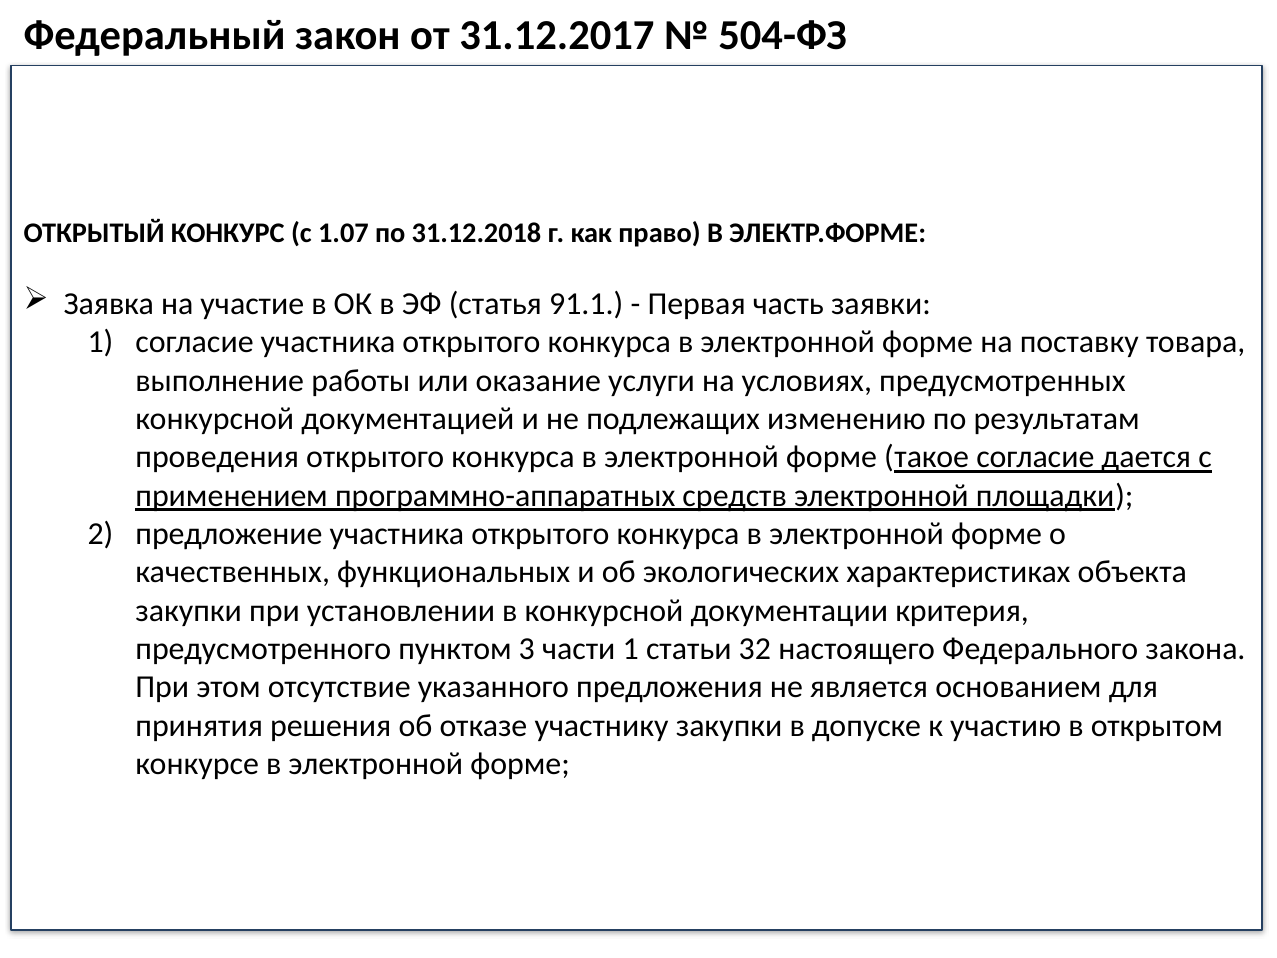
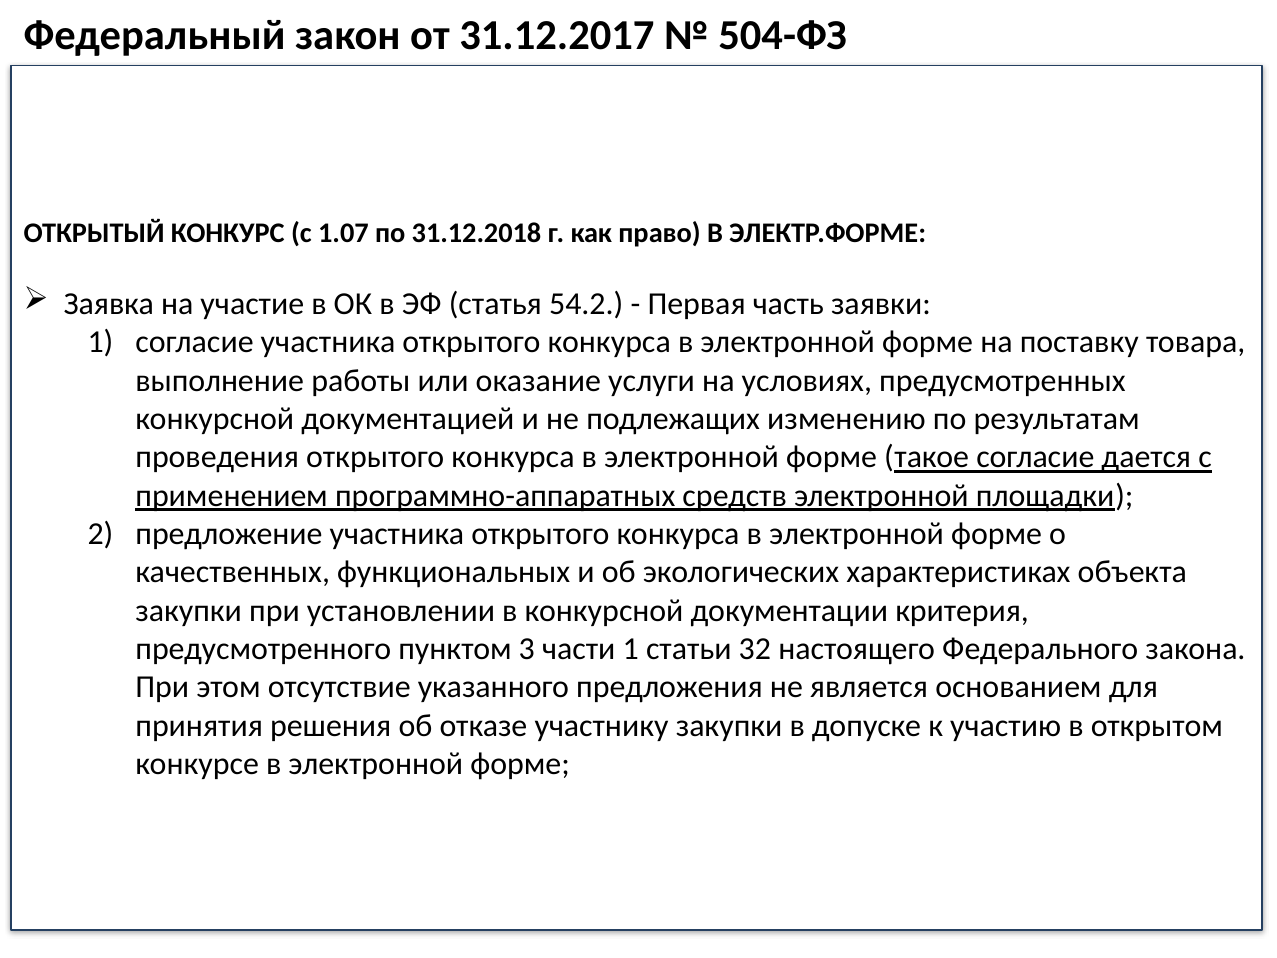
91.1: 91.1 -> 54.2
